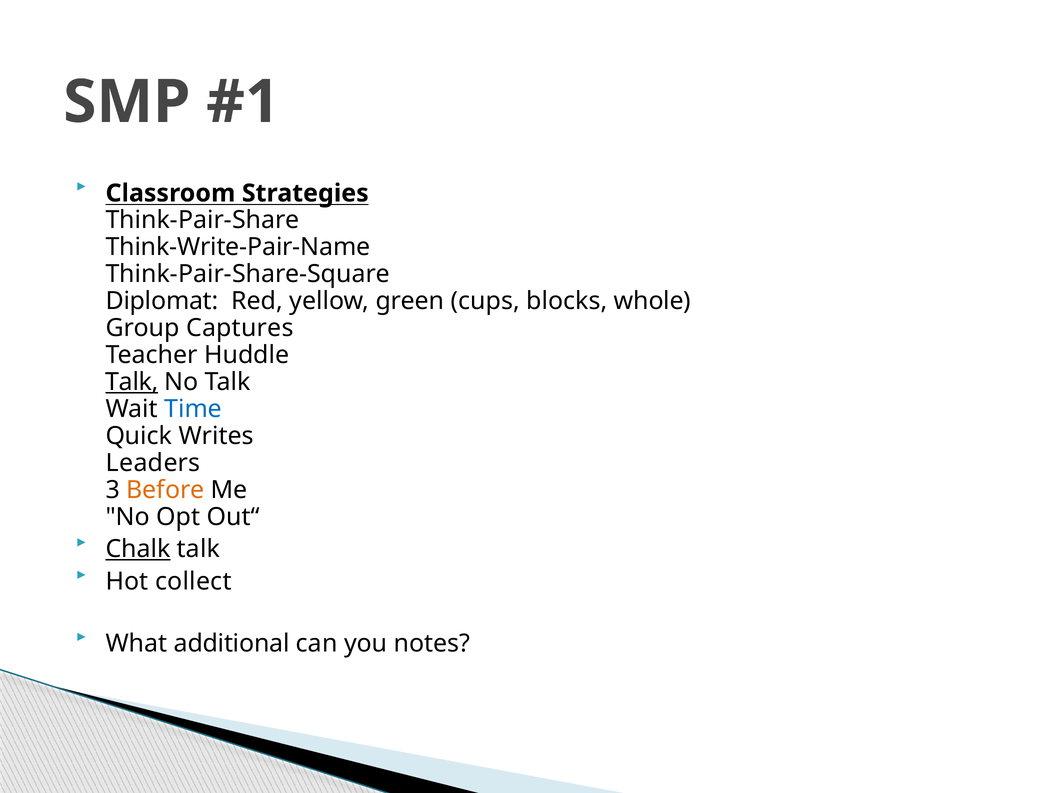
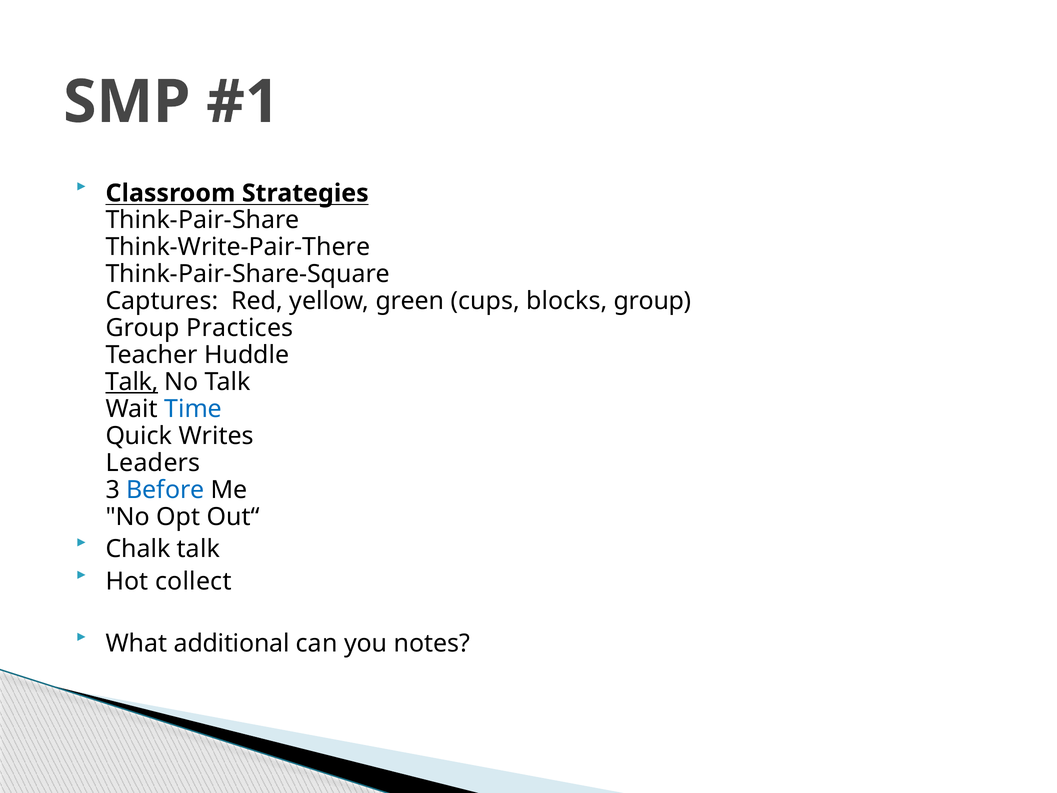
Think-Write-Pair-Name: Think-Write-Pair-Name -> Think-Write-Pair-There
Diplomat: Diplomat -> Captures
blocks whole: whole -> group
Captures: Captures -> Practices
Before colour: orange -> blue
Chalk underline: present -> none
